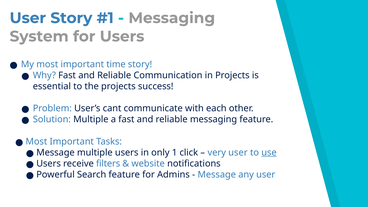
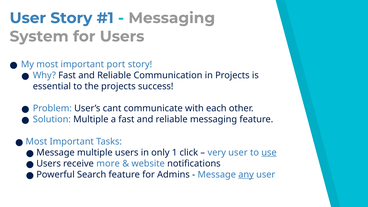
time: time -> port
filters: filters -> more
any underline: none -> present
